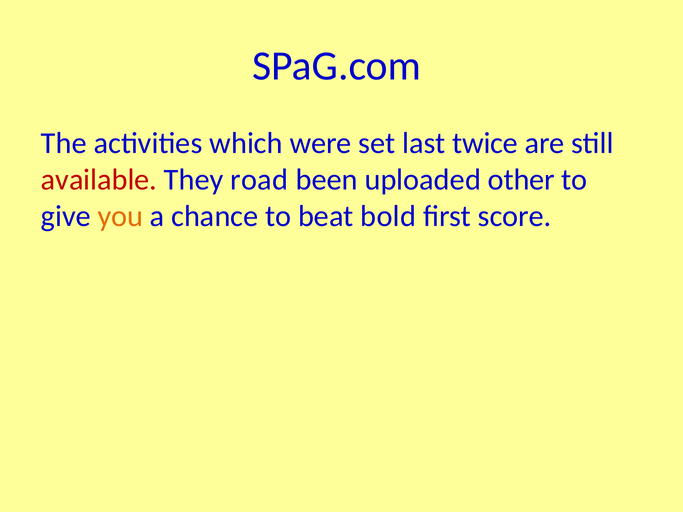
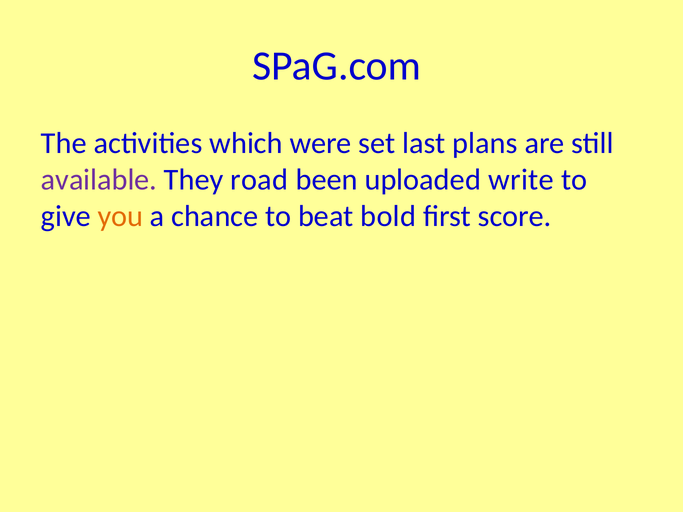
twice: twice -> plans
available colour: red -> purple
other: other -> write
